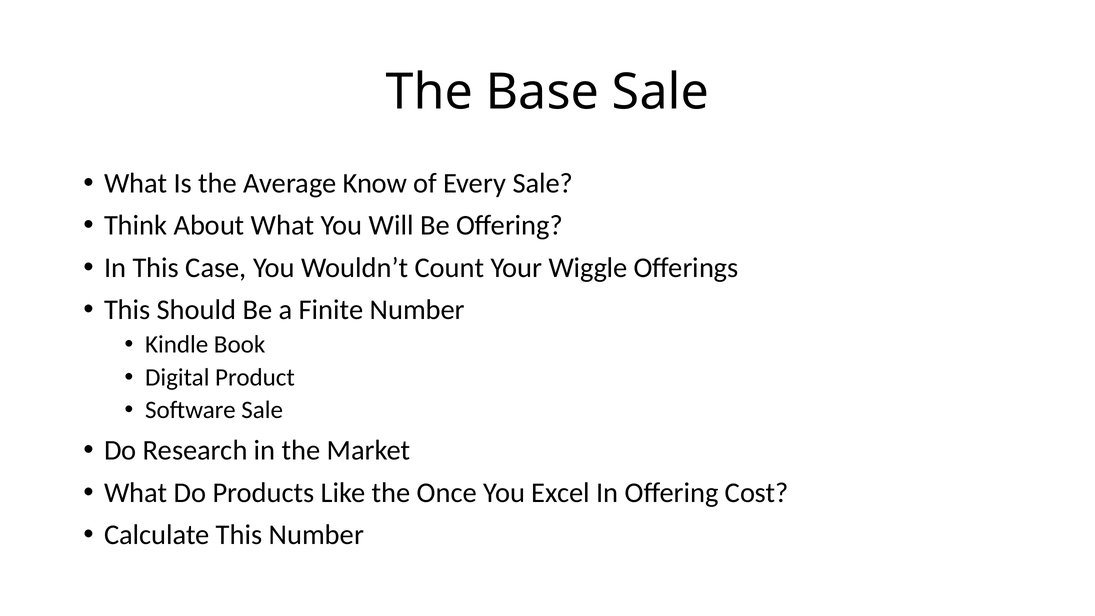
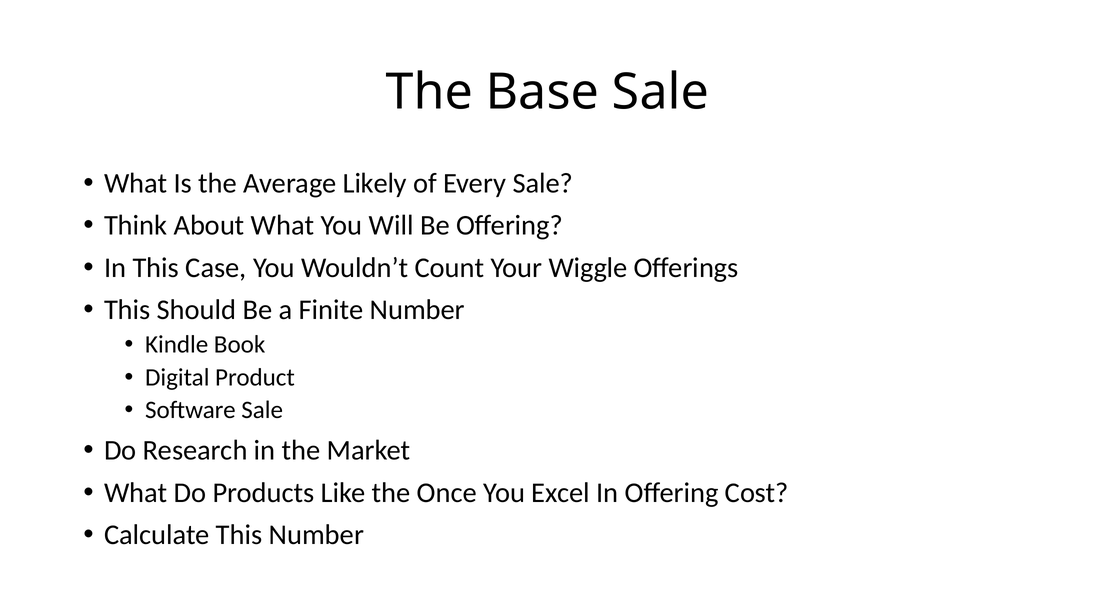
Know: Know -> Likely
